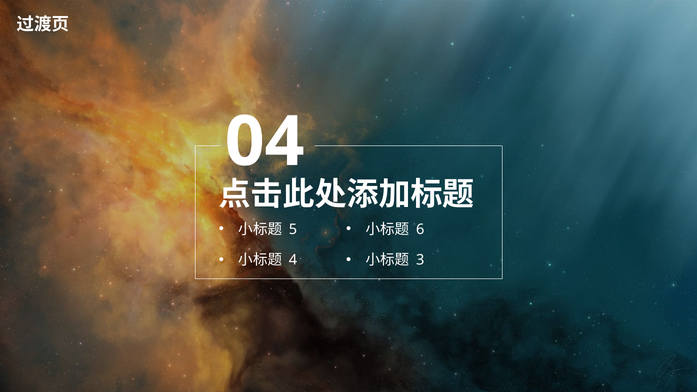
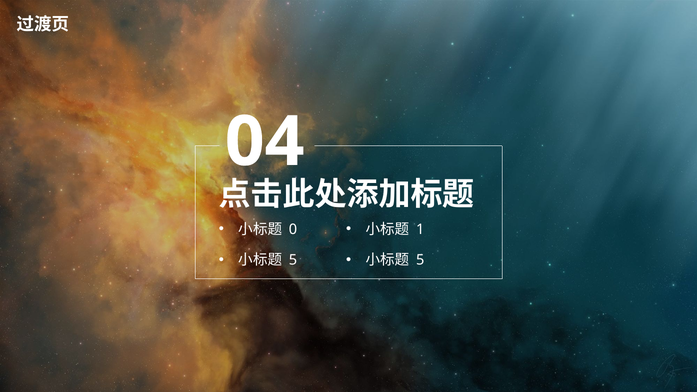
5: 5 -> 0
6: 6 -> 1
4 at (293, 260): 4 -> 5
3 at (420, 260): 3 -> 5
